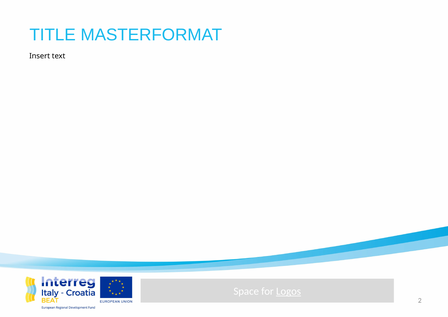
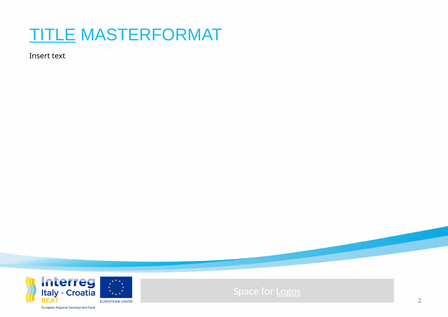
TITLE underline: none -> present
